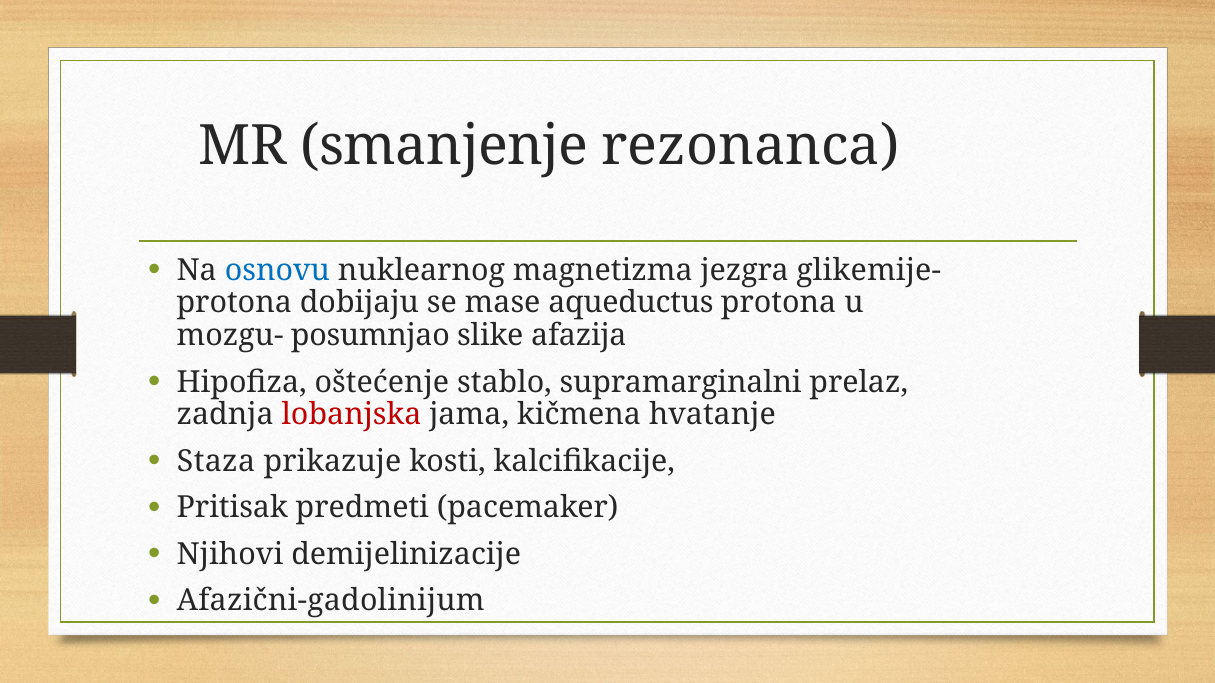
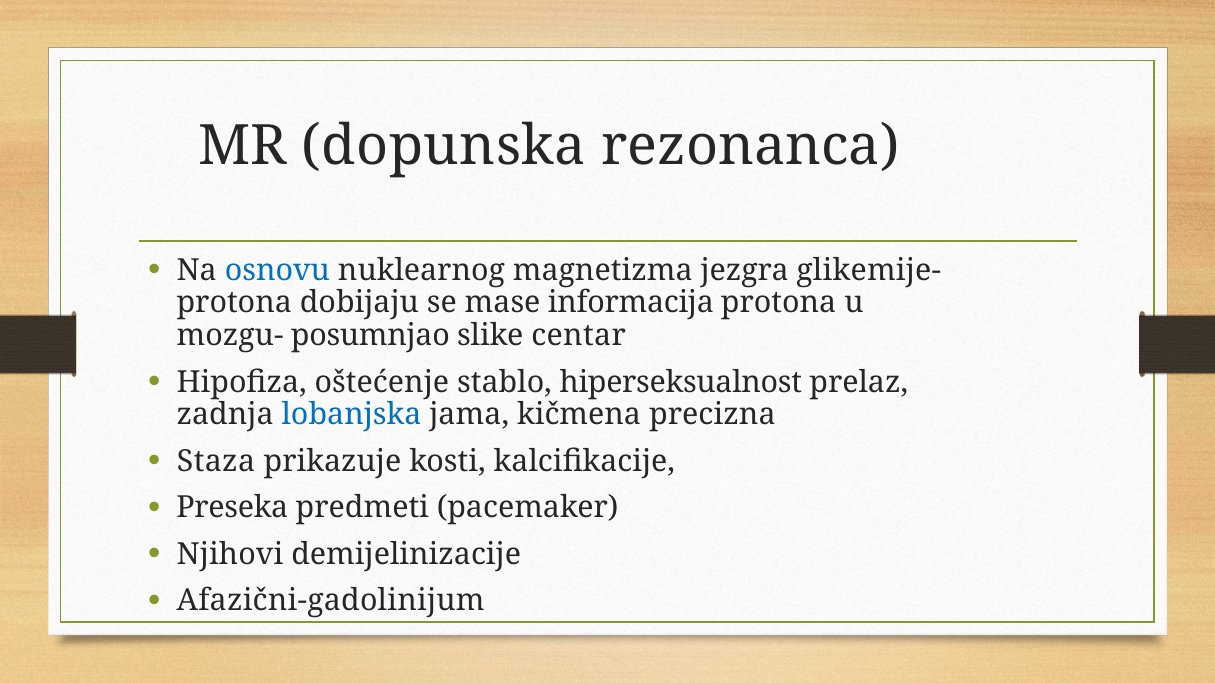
smanjenje: smanjenje -> dopunska
aqueductus: aqueductus -> informacija
afazija: afazija -> centar
supramarginalni: supramarginalni -> hiperseksualnost
lobanjska colour: red -> blue
hvatanje: hvatanje -> precizna
Pritisak: Pritisak -> Preseka
